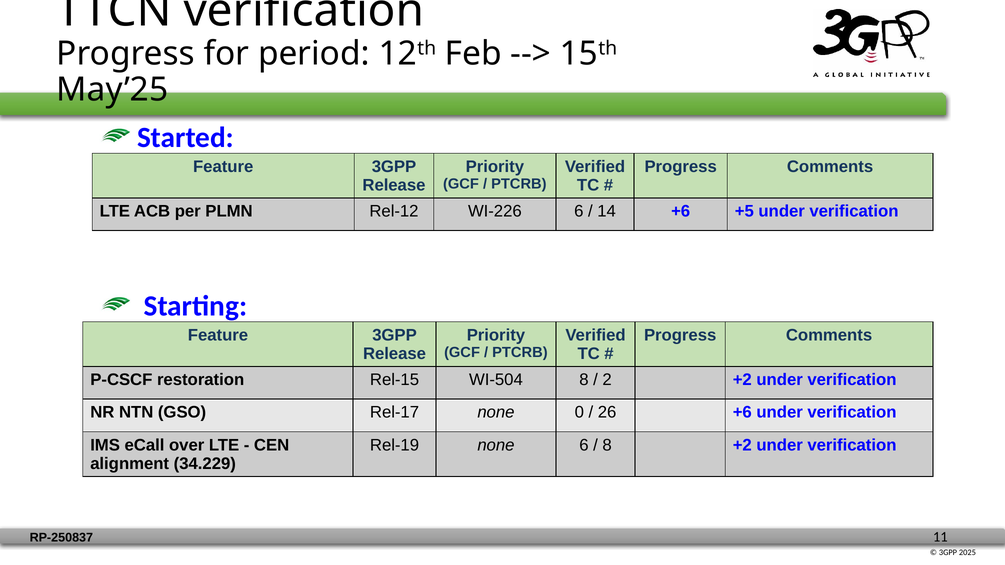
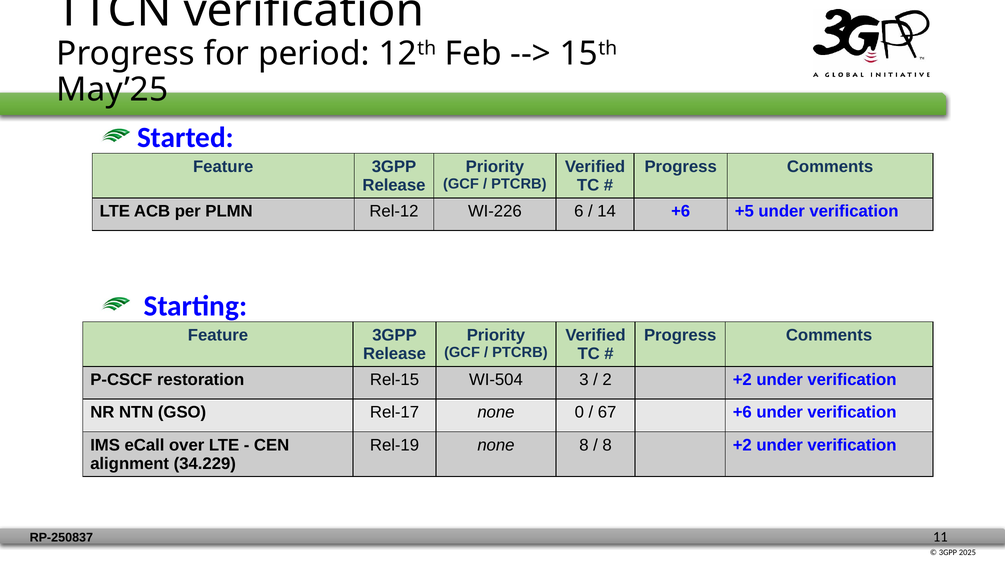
WI-504 8: 8 -> 3
26: 26 -> 67
none 6: 6 -> 8
